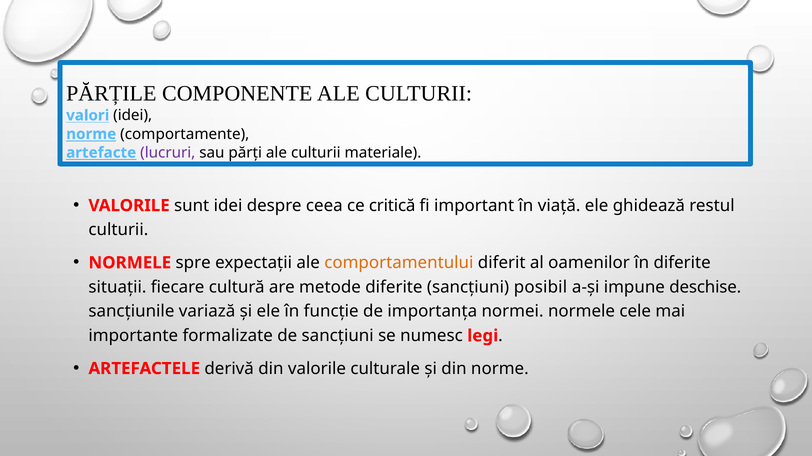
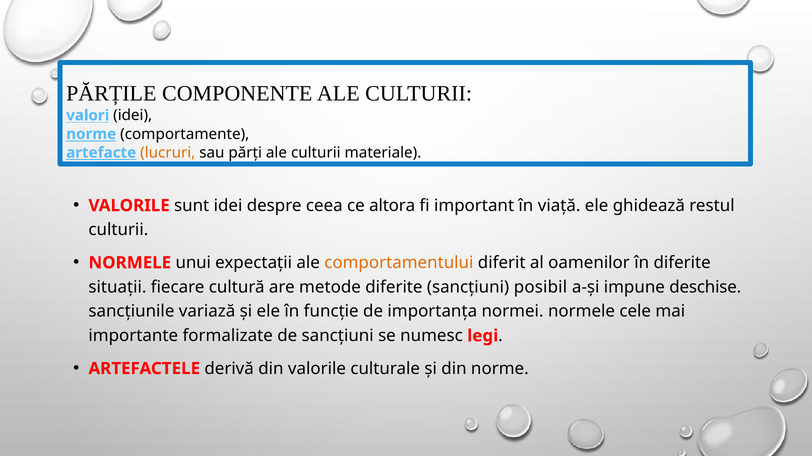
lucruri colour: purple -> orange
critică: critică -> altora
spre: spre -> unui
